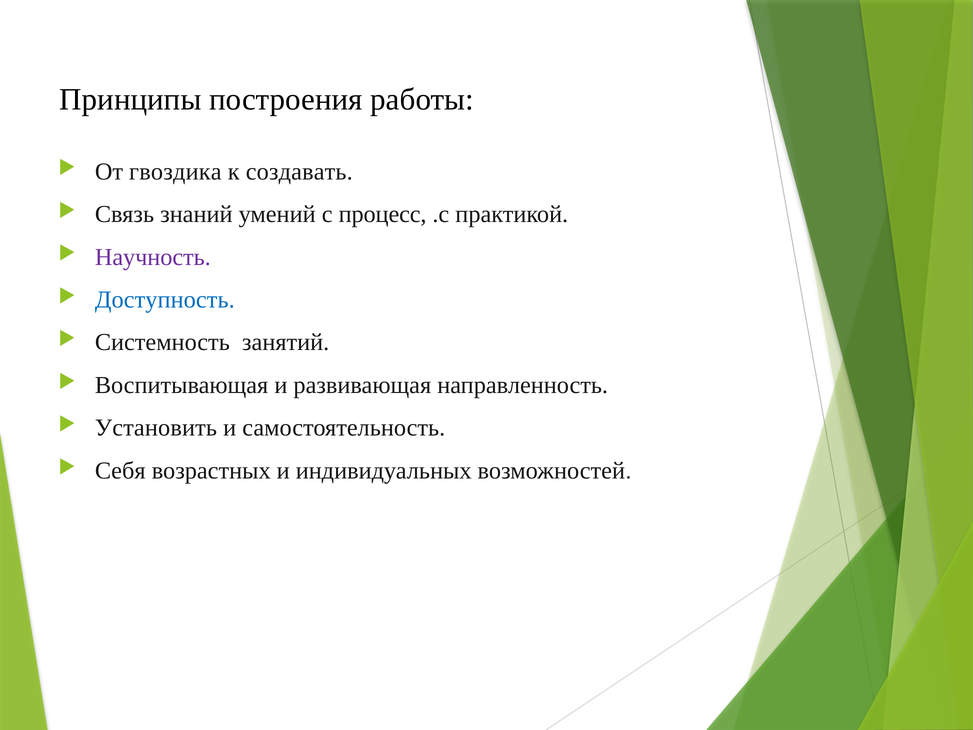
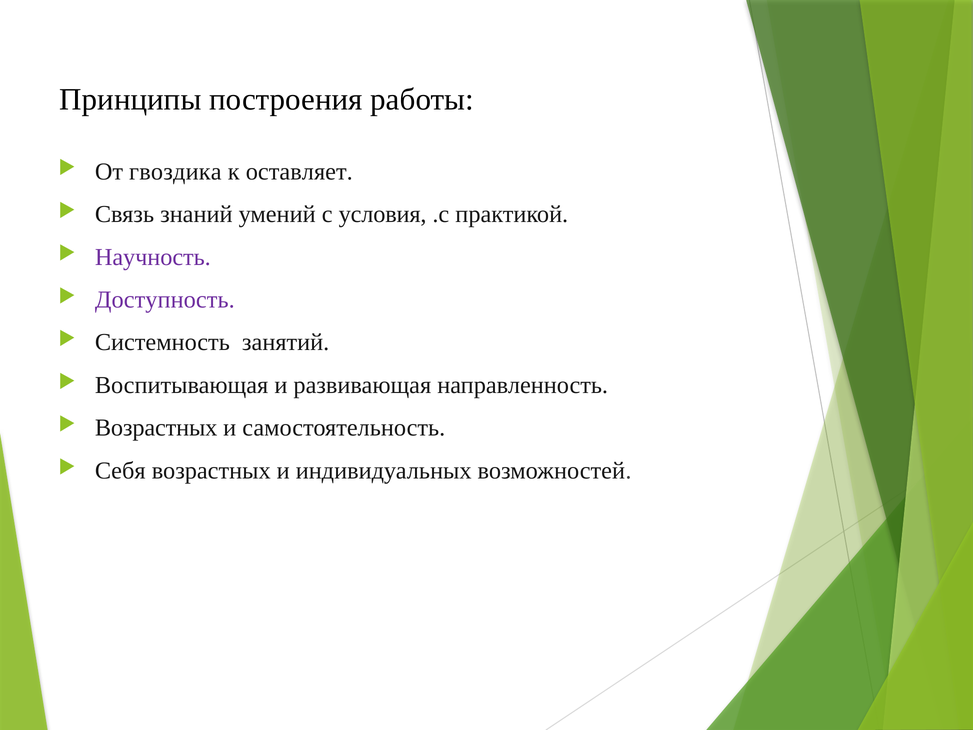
создавать: создавать -> оставляет
процесс: процесс -> условия
Доступность colour: blue -> purple
Установить at (156, 428): Установить -> Возрастных
